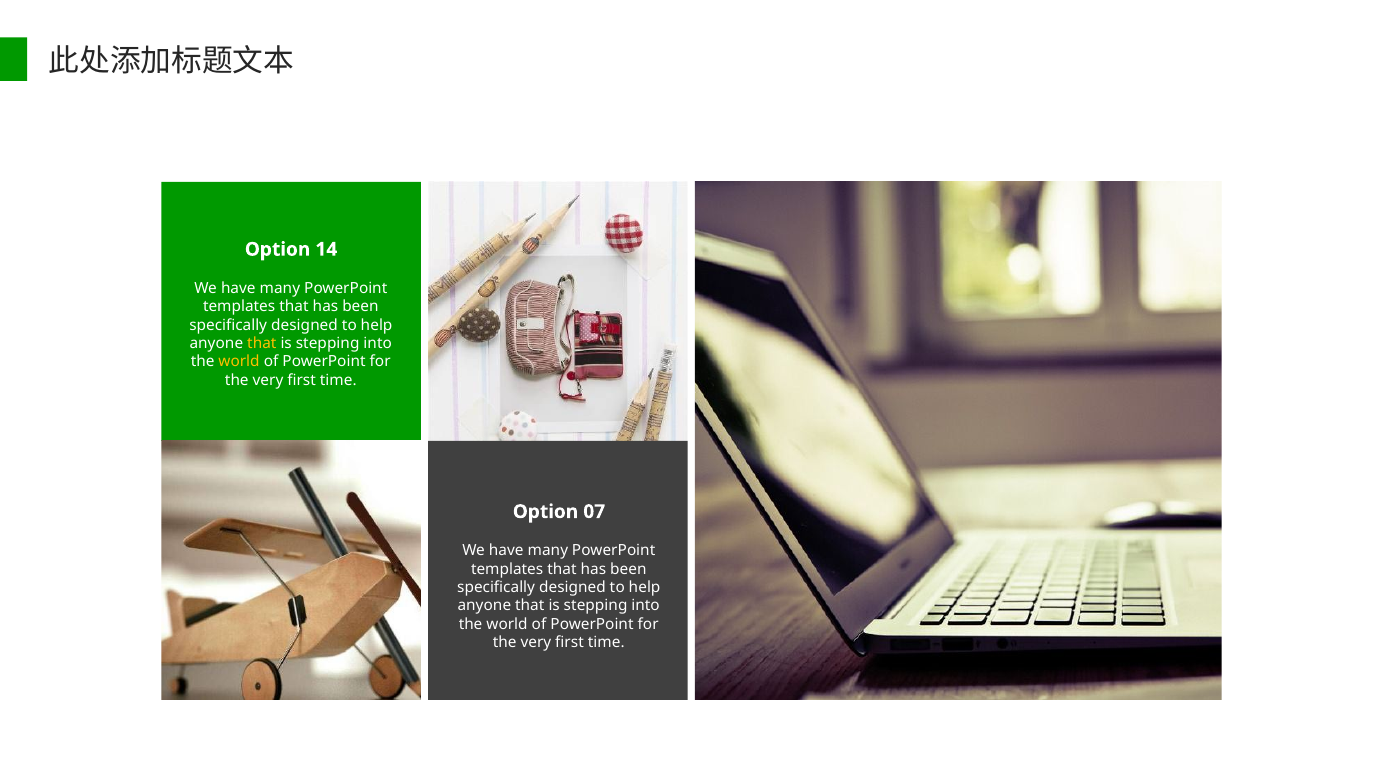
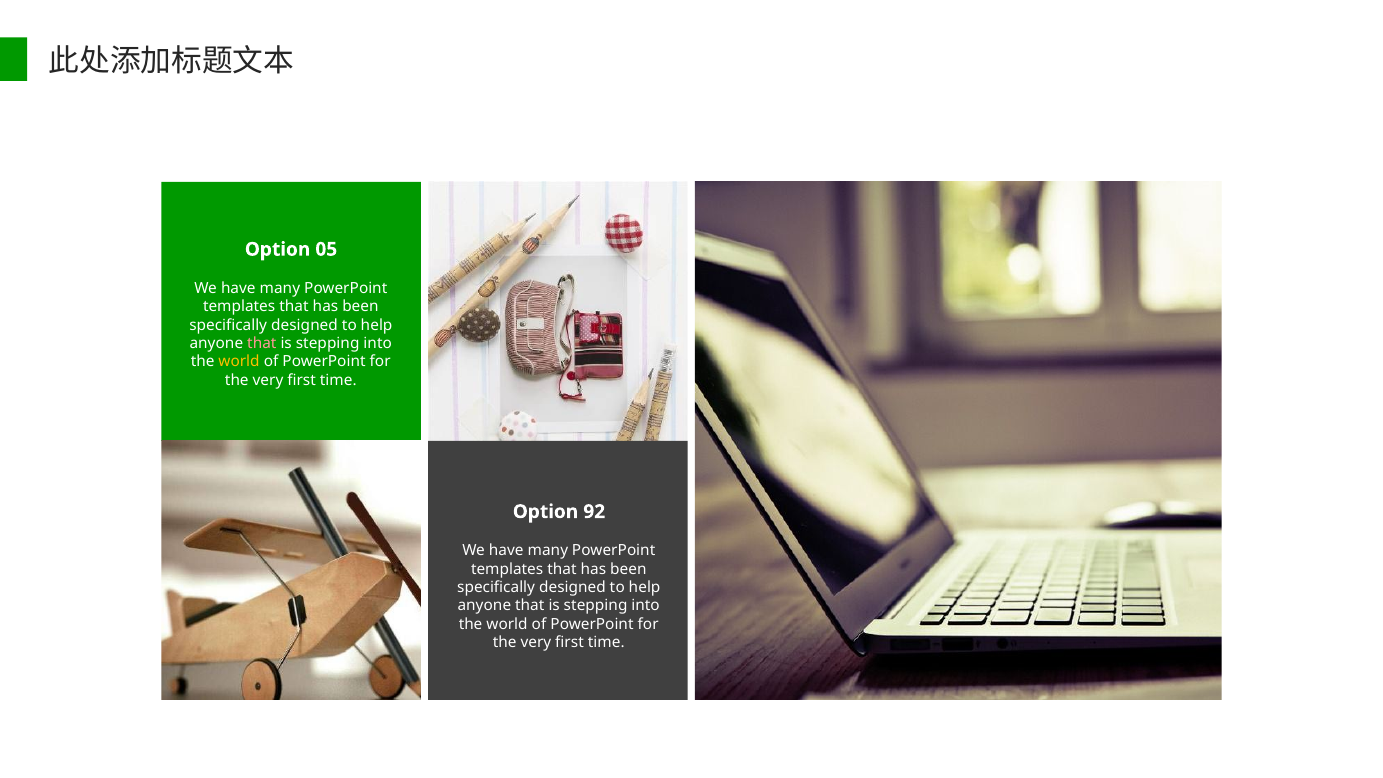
14: 14 -> 05
that at (262, 343) colour: yellow -> pink
07: 07 -> 92
